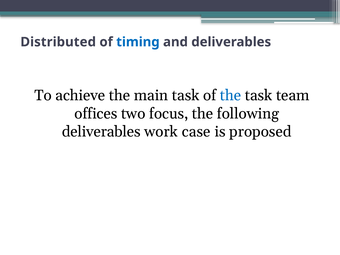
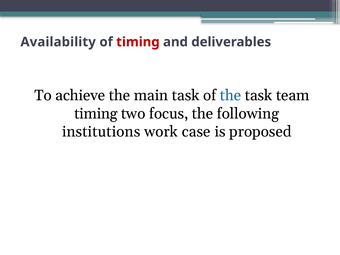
Distributed: Distributed -> Availability
timing at (138, 42) colour: blue -> red
offices at (96, 114): offices -> timing
deliverables at (101, 132): deliverables -> institutions
